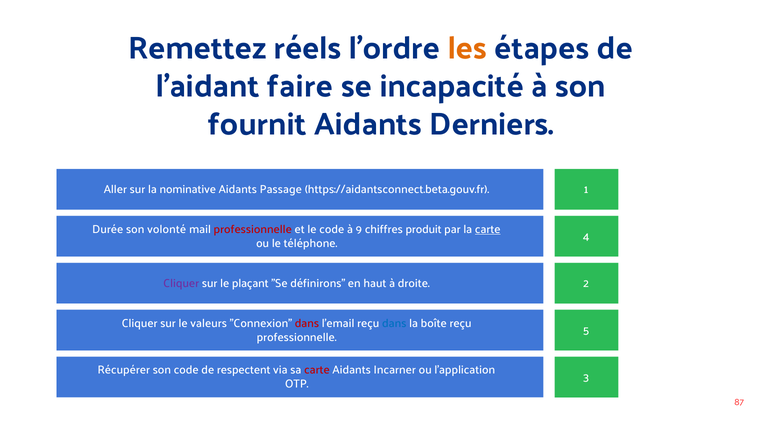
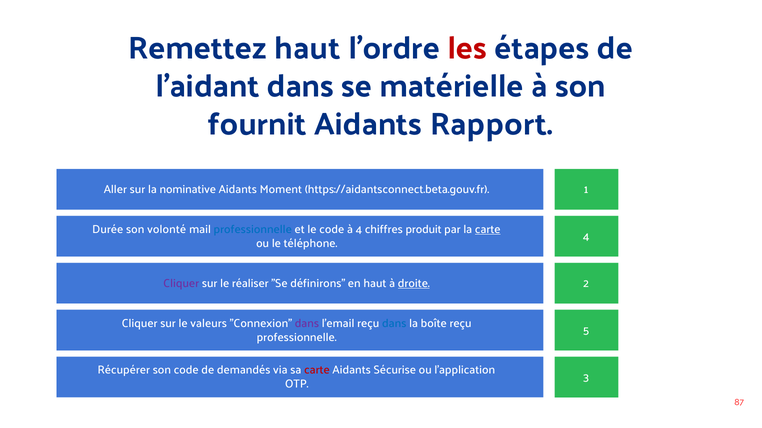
Remettez réels: réels -> haut
les colour: orange -> red
l'aidant faire: faire -> dans
incapacité: incapacité -> matérielle
Derniers: Derniers -> Rapport
Passage: Passage -> Moment
professionnelle at (253, 230) colour: red -> blue
à 9: 9 -> 4
plaçant: plaçant -> réaliser
droite underline: none -> present
dans at (307, 324) colour: red -> purple
respectent: respectent -> demandés
Incarner: Incarner -> Sécurise
